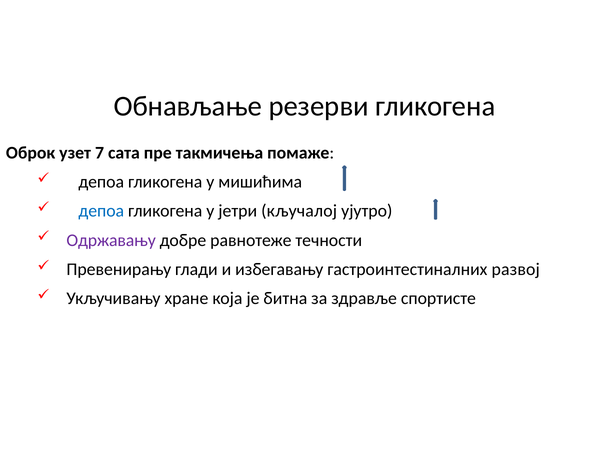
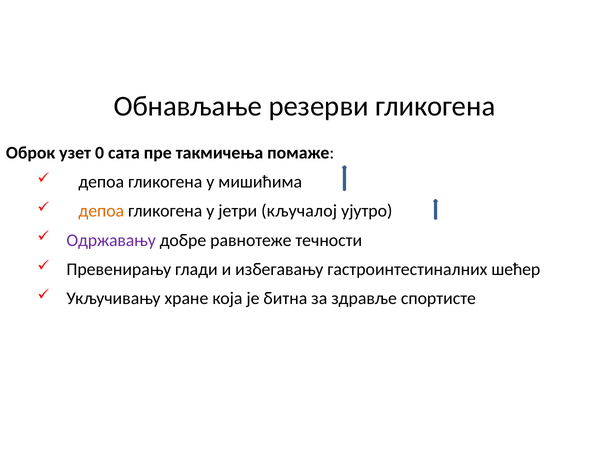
7: 7 -> 0
депоа at (101, 211) colour: blue -> orange
развој: развој -> шећер
